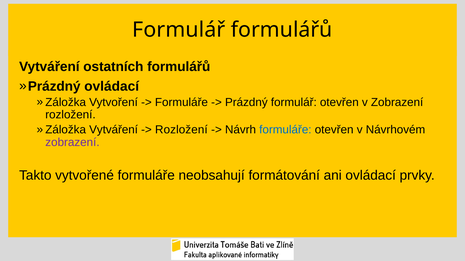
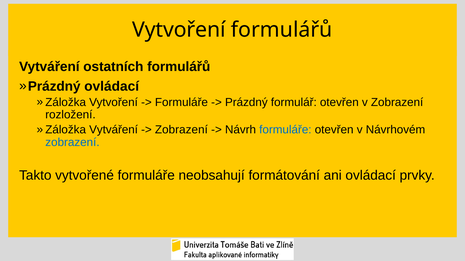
Formulář at (179, 30): Formulář -> Vytvoření
Rozložení at (181, 130): Rozložení -> Zobrazení
zobrazení at (72, 143) colour: purple -> blue
